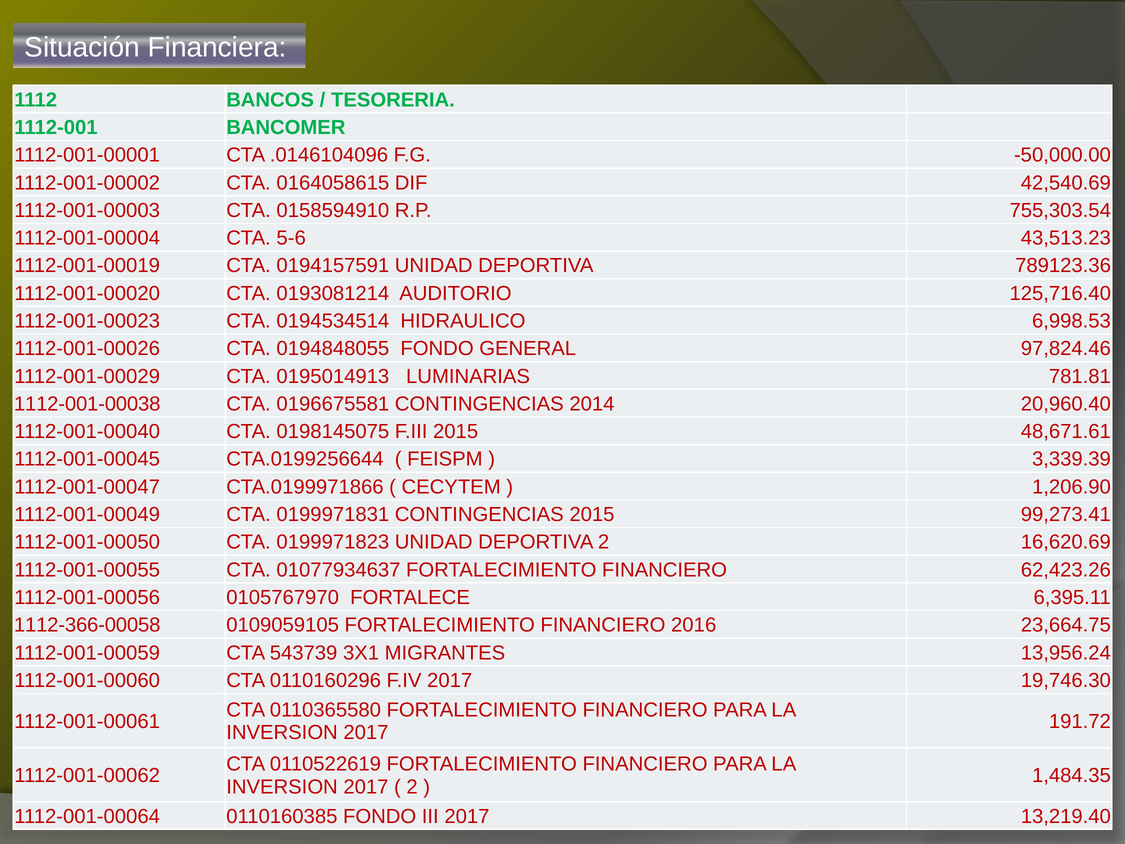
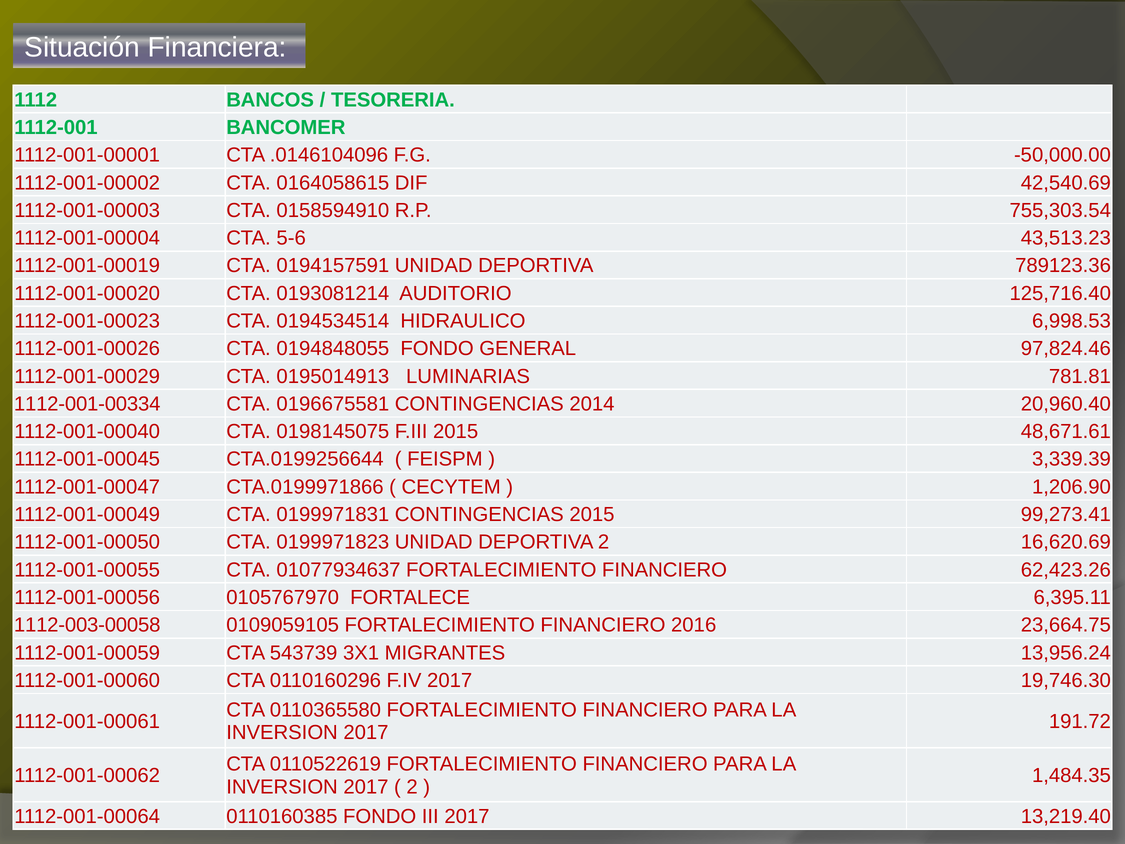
1112-001-00038: 1112-001-00038 -> 1112-001-00334
1112-366-00058: 1112-366-00058 -> 1112-003-00058
